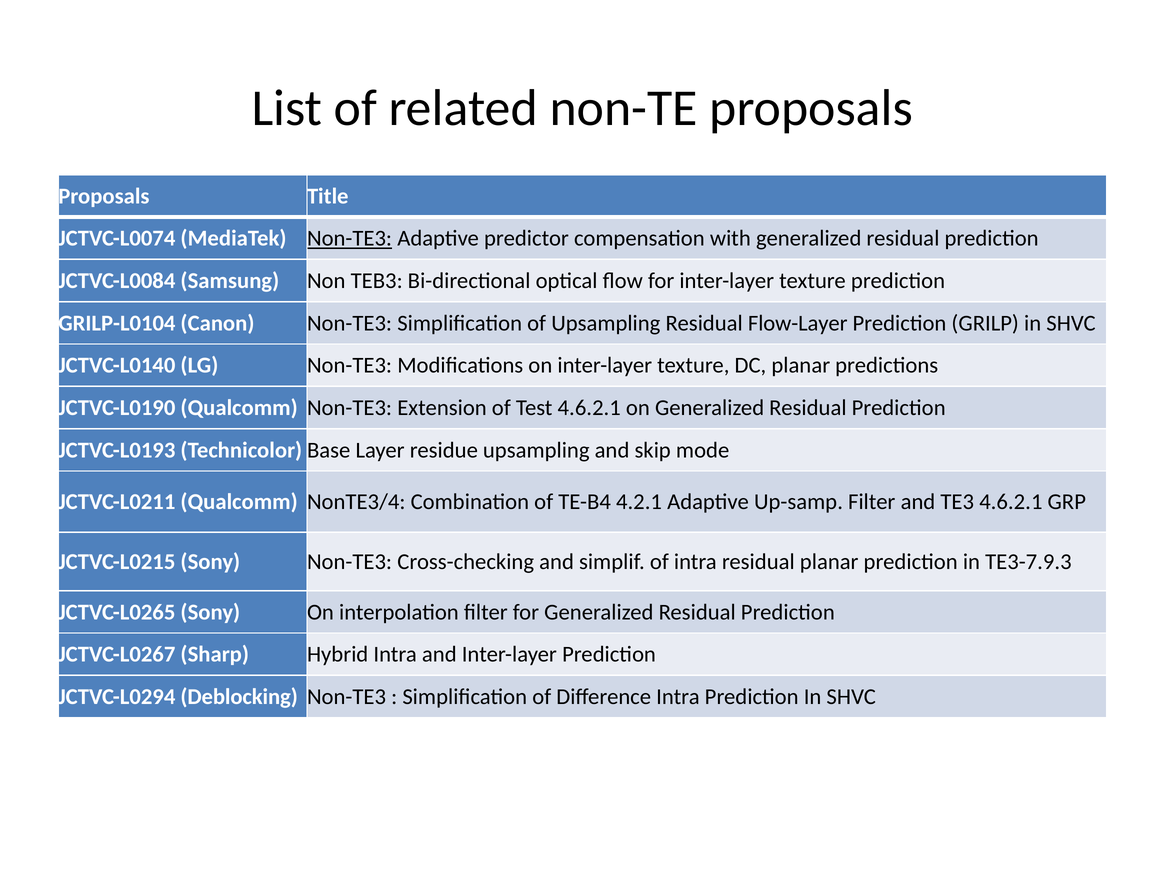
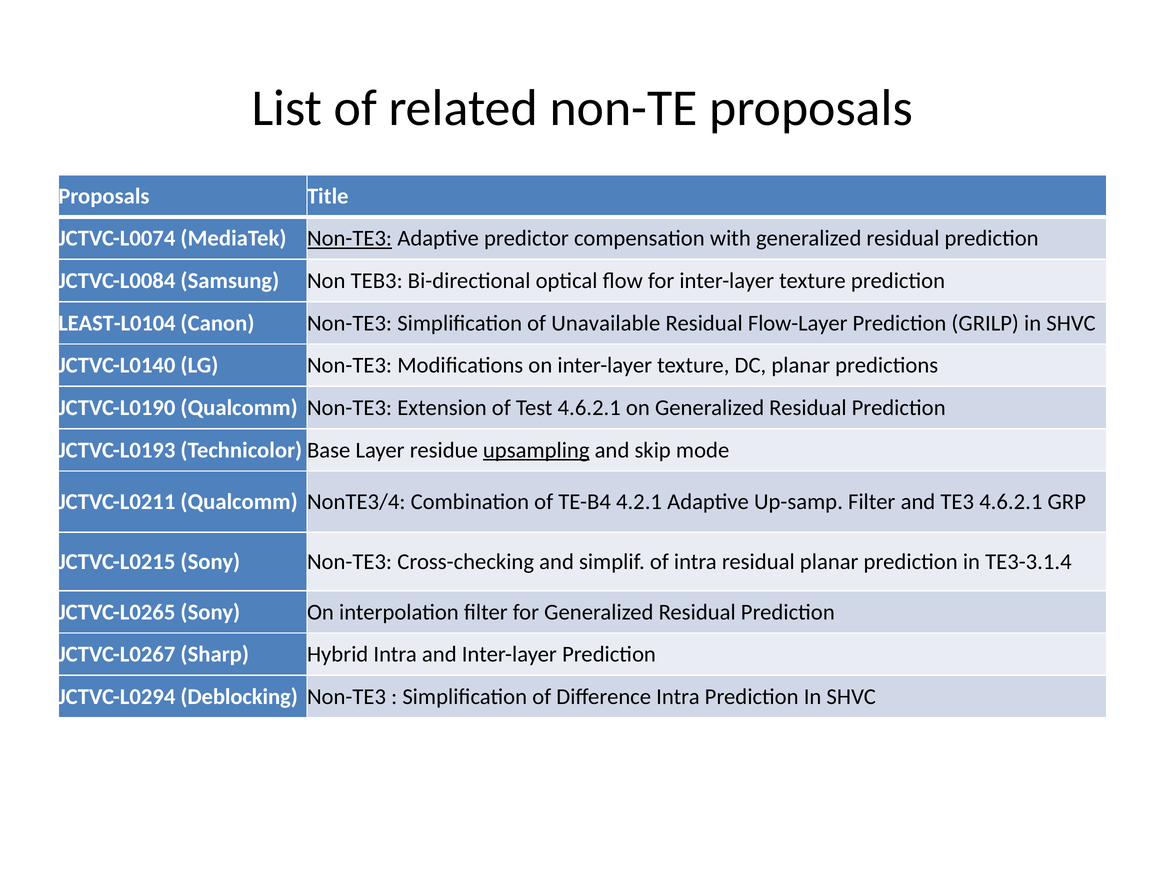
GRILP-L0104: GRILP-L0104 -> LEAST-L0104
of Upsampling: Upsampling -> Unavailable
upsampling at (536, 450) underline: none -> present
TE3-7.9.3: TE3-7.9.3 -> TE3-3.1.4
